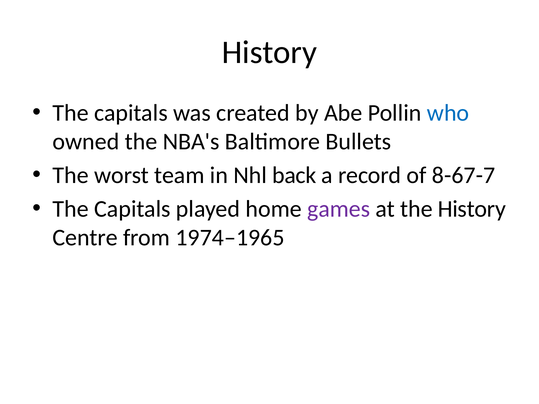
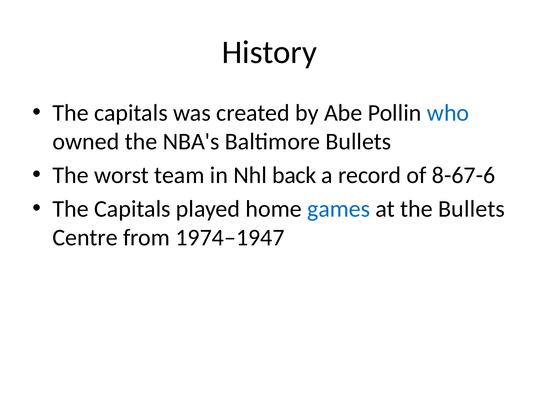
8-67-7: 8-67-7 -> 8-67-6
games colour: purple -> blue
the History: History -> Bullets
1974–1965: 1974–1965 -> 1974–1947
